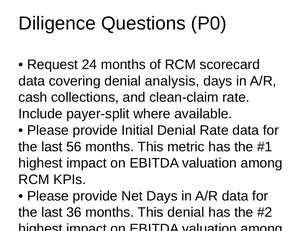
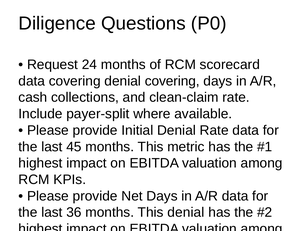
denial analysis: analysis -> covering
56: 56 -> 45
